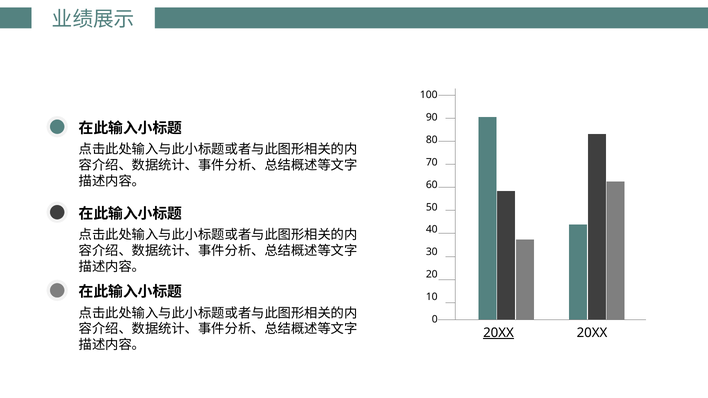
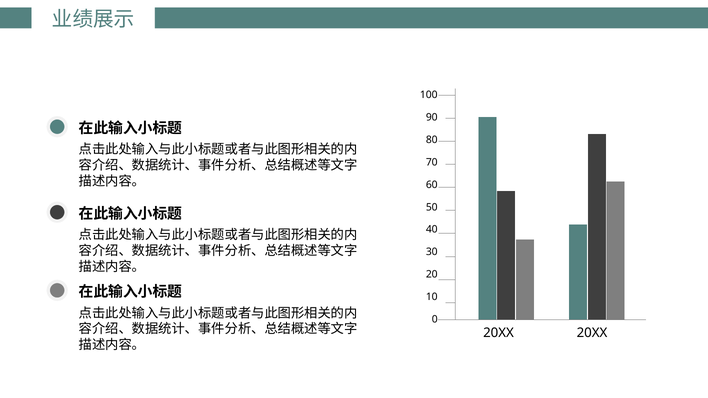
20XX at (498, 333) underline: present -> none
